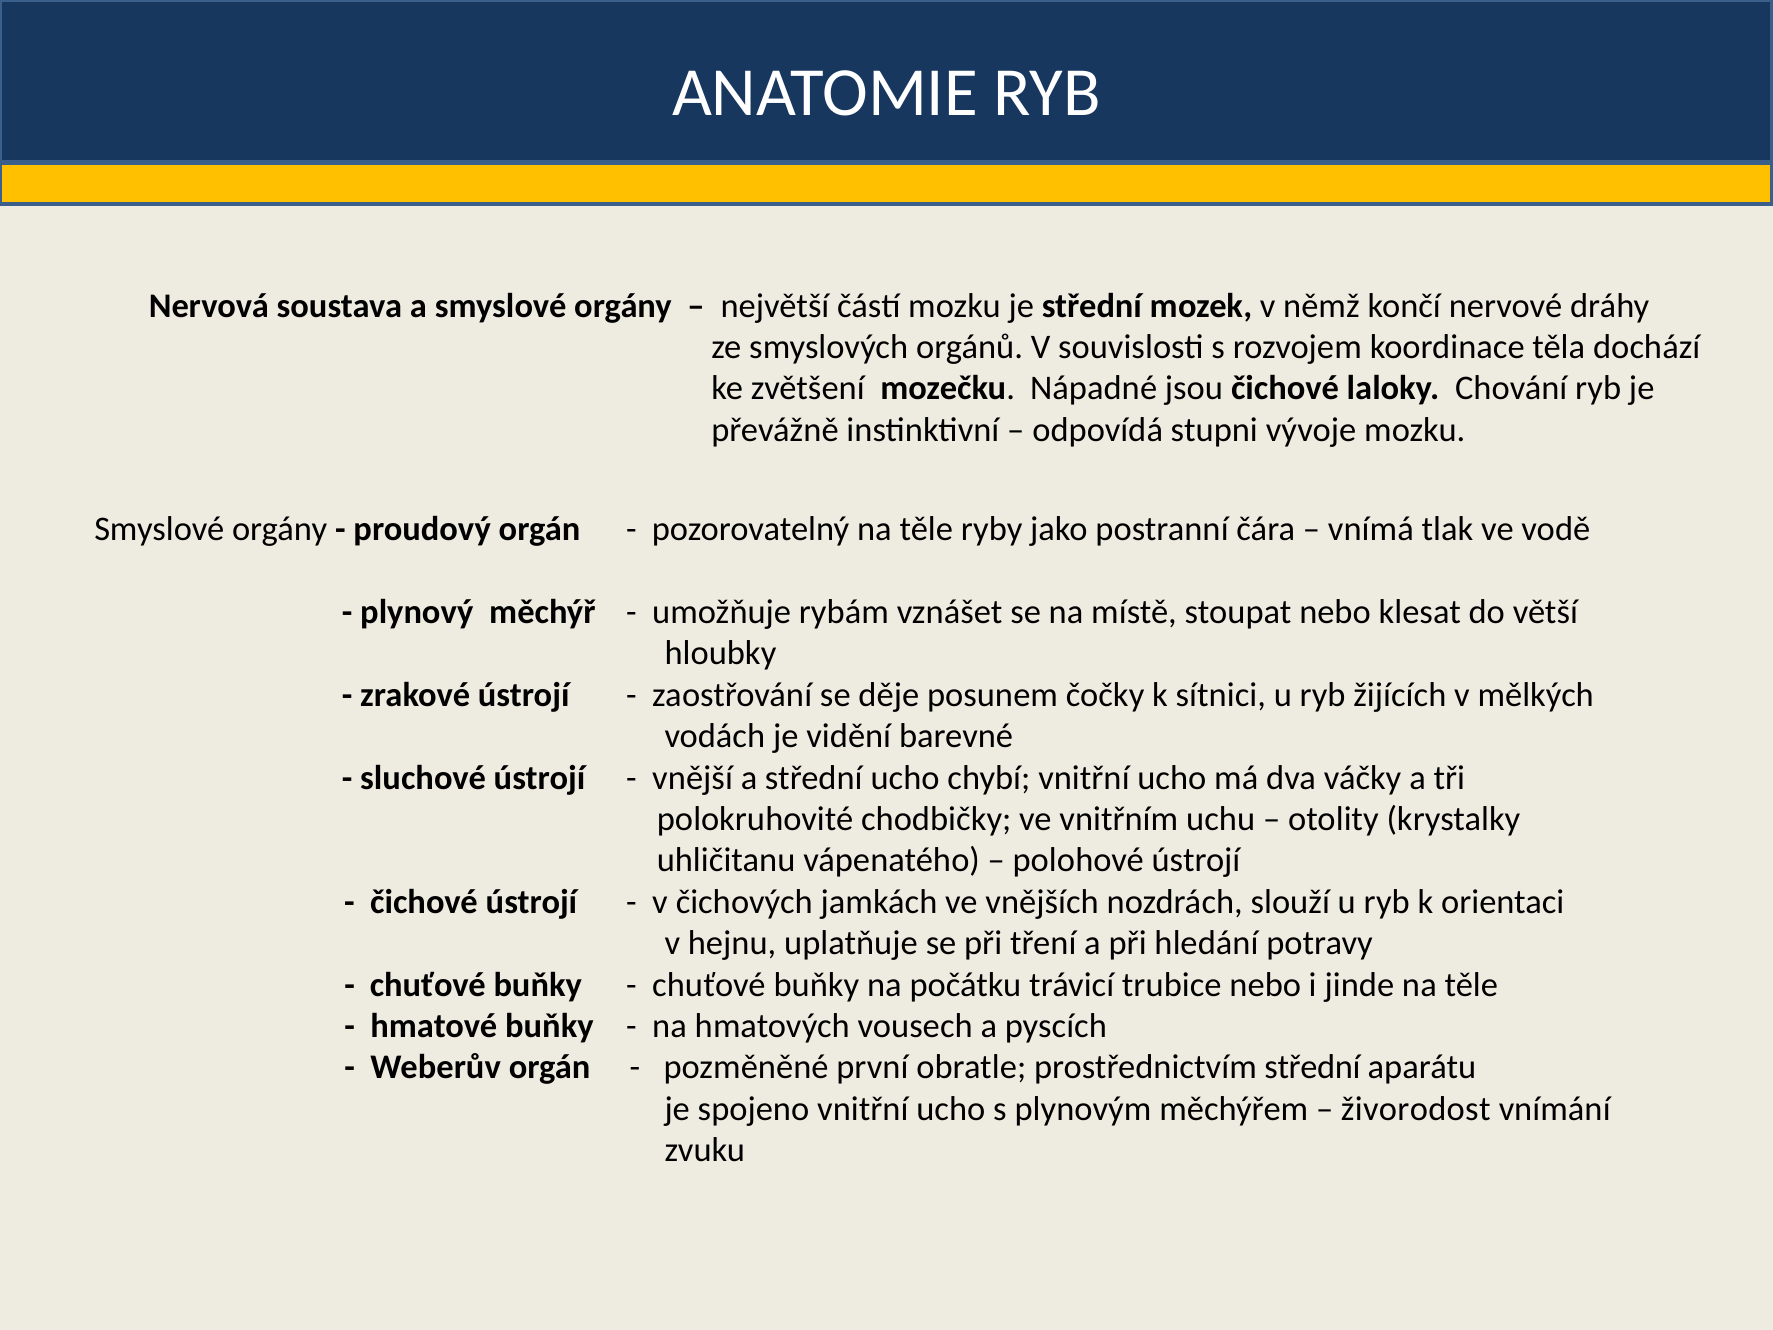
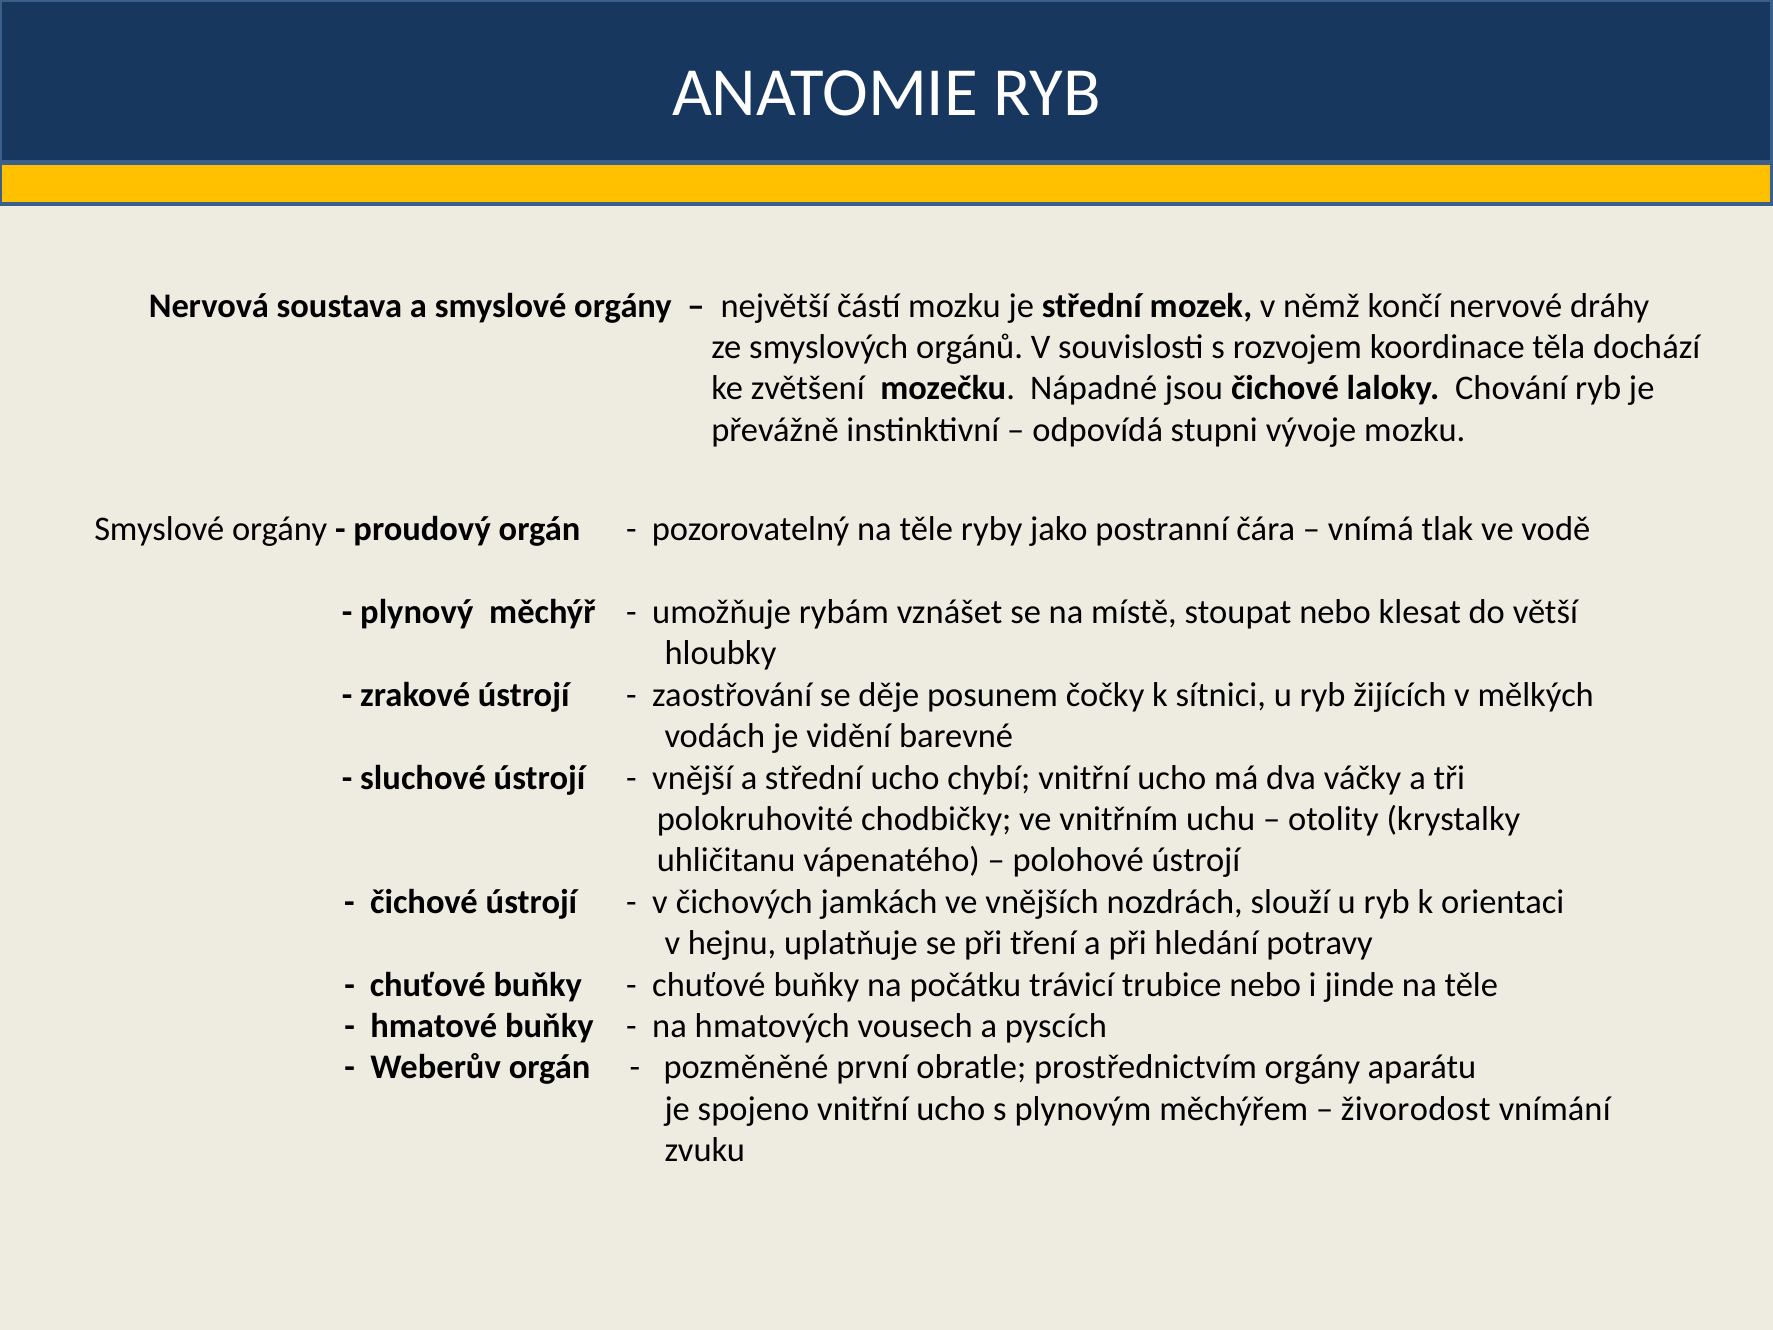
prostřednictvím střední: střední -> orgány
